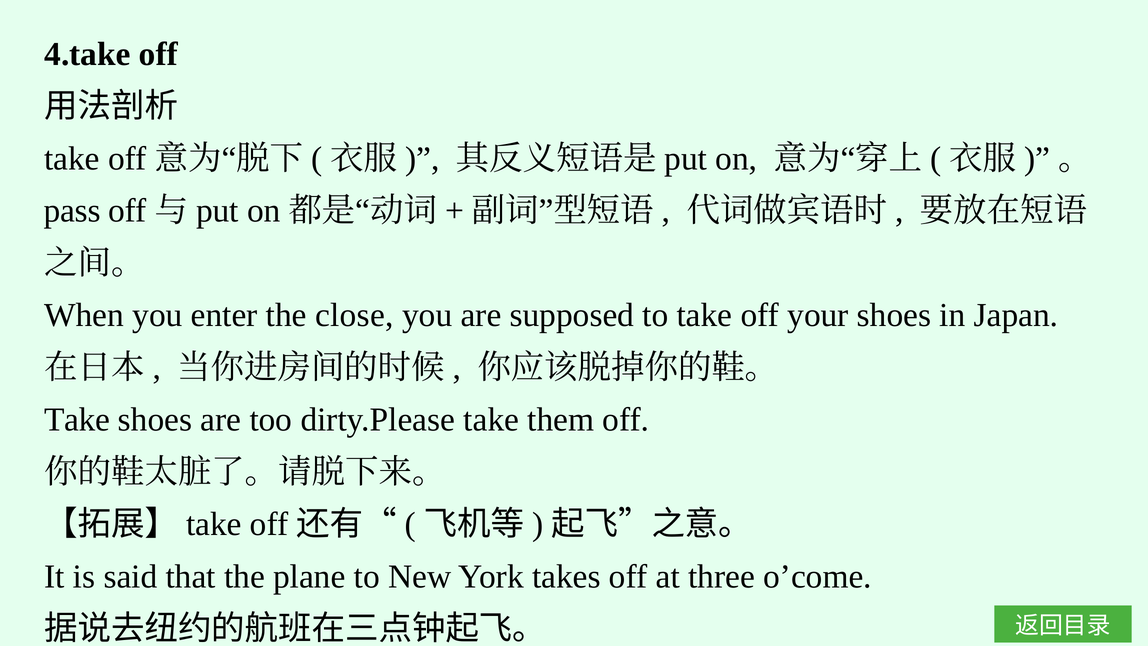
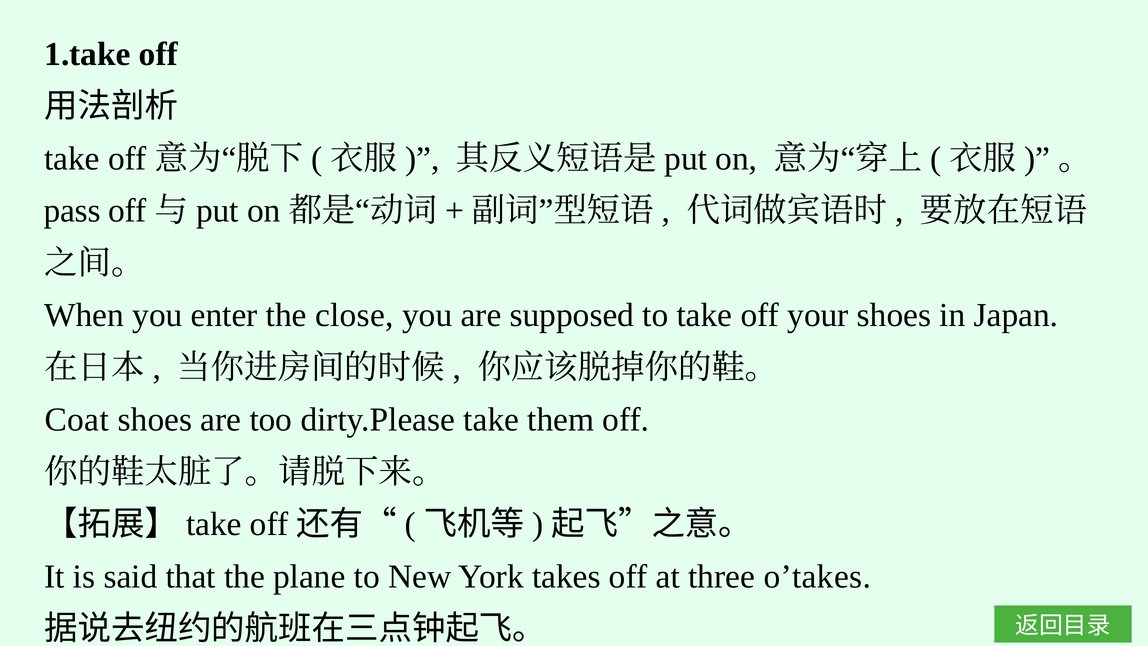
4.take: 4.take -> 1.take
Take at (77, 420): Take -> Coat
o’come: o’come -> o’takes
